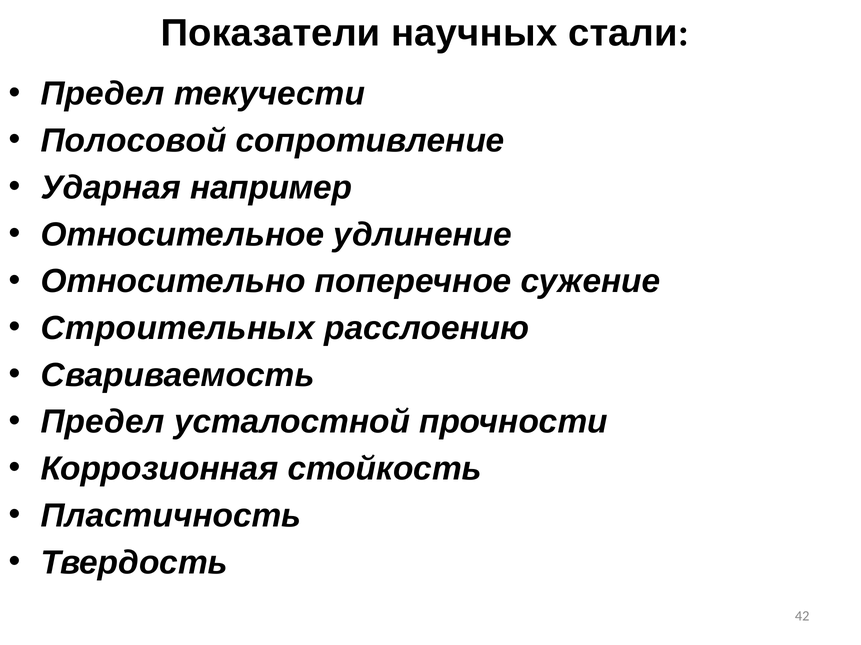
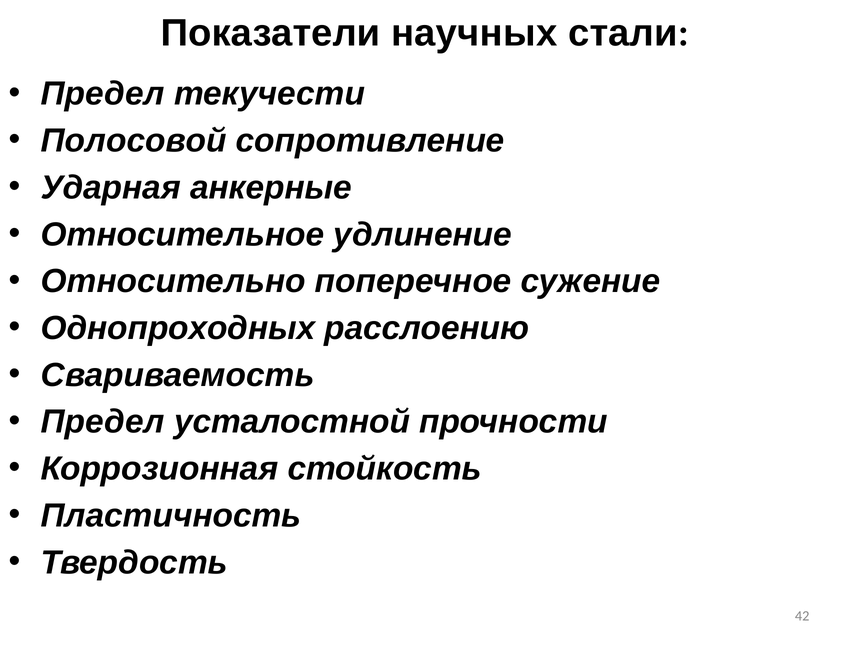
например: например -> анкерные
Строительных: Строительных -> Однопроходных
